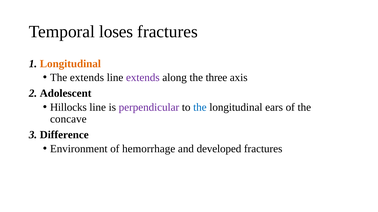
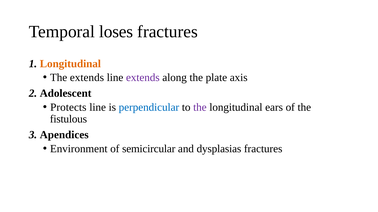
three: three -> plate
Hillocks: Hillocks -> Protects
perpendicular colour: purple -> blue
the at (200, 108) colour: blue -> purple
concave: concave -> fistulous
Difference: Difference -> Apendices
hemorrhage: hemorrhage -> semicircular
developed: developed -> dysplasias
